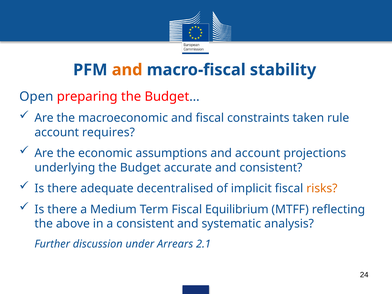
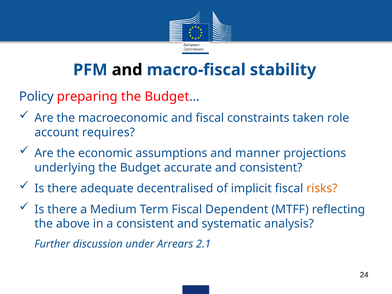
and at (127, 70) colour: orange -> black
Open: Open -> Policy
rule: rule -> role
and account: account -> manner
Equilibrium: Equilibrium -> Dependent
